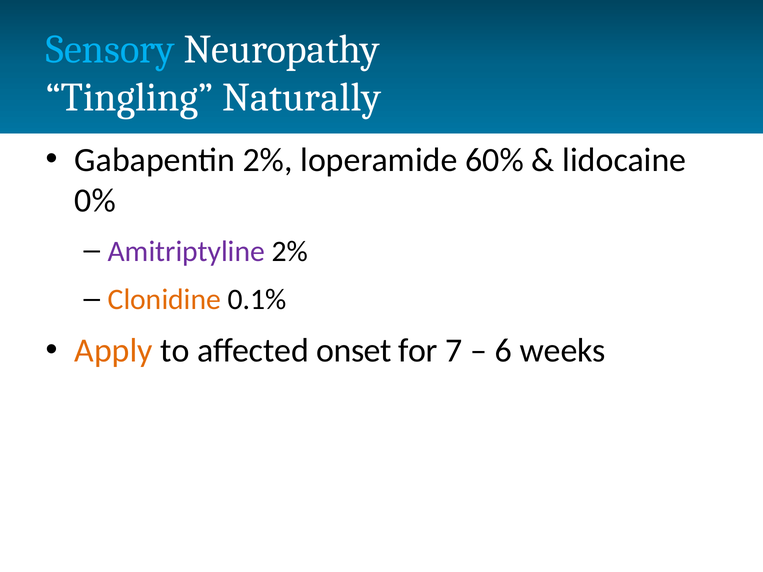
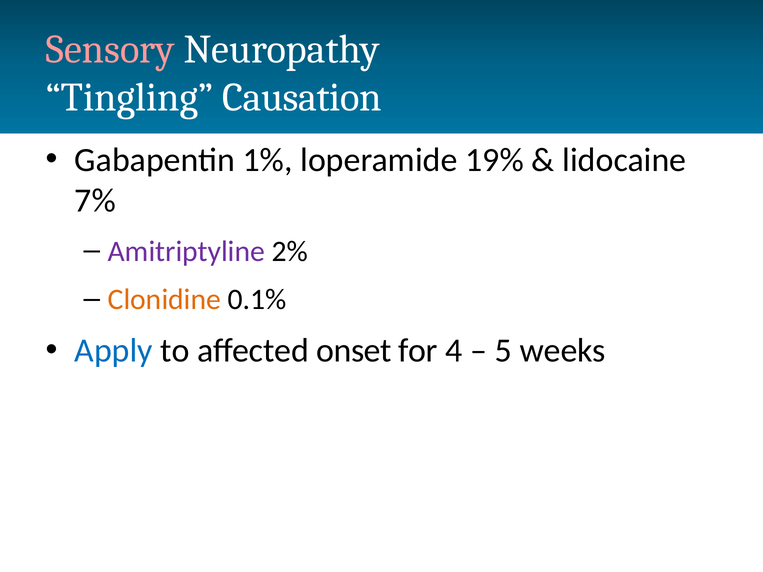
Sensory colour: light blue -> pink
Naturally: Naturally -> Causation
Gabapentin 2%: 2% -> 1%
60%: 60% -> 19%
0%: 0% -> 7%
Apply colour: orange -> blue
7: 7 -> 4
6: 6 -> 5
